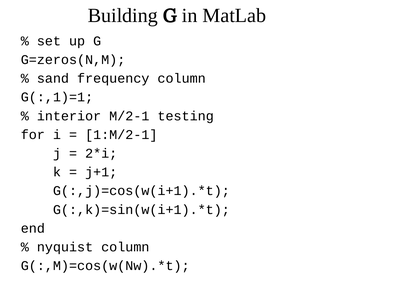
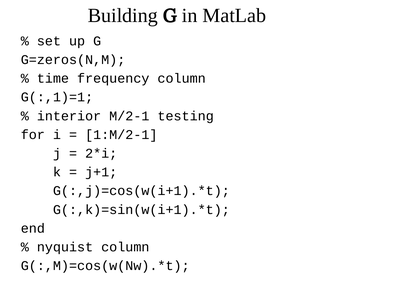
sand: sand -> time
